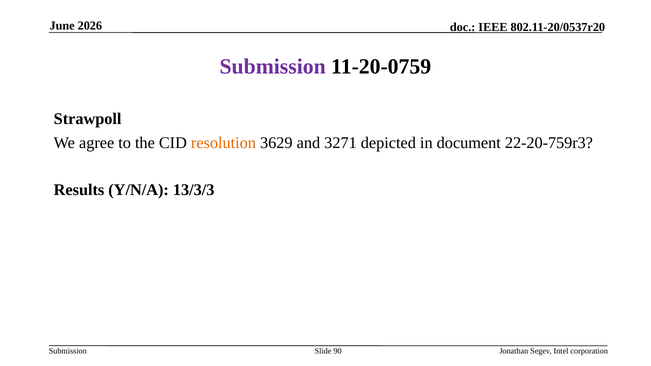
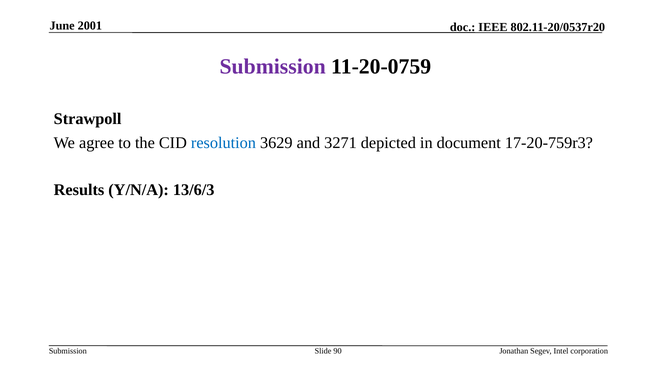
2026: 2026 -> 2001
resolution colour: orange -> blue
22-20-759r3: 22-20-759r3 -> 17-20-759r3
13/3/3: 13/3/3 -> 13/6/3
